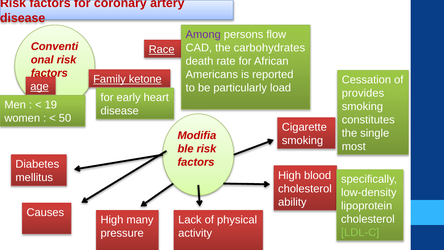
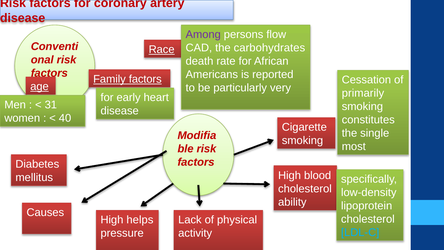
Family ketone: ketone -> factors
load: load -> very
provides: provides -> primarily
19: 19 -> 31
50: 50 -> 40
many: many -> helps
LDL-C colour: light green -> light blue
